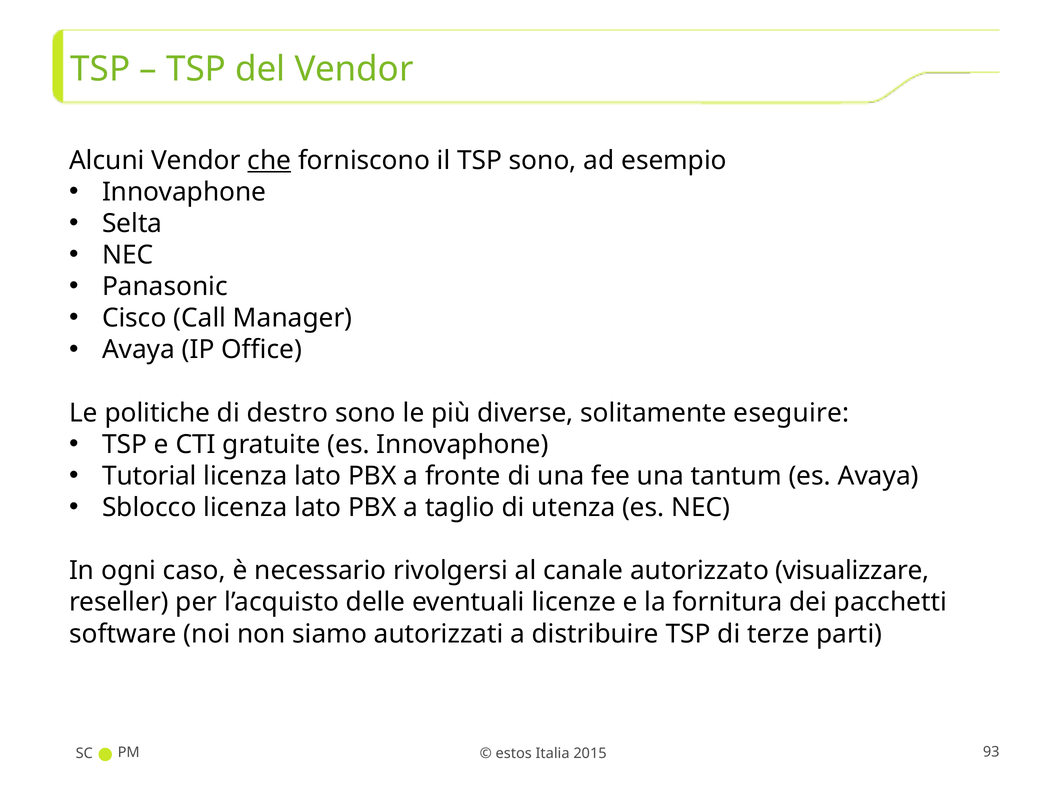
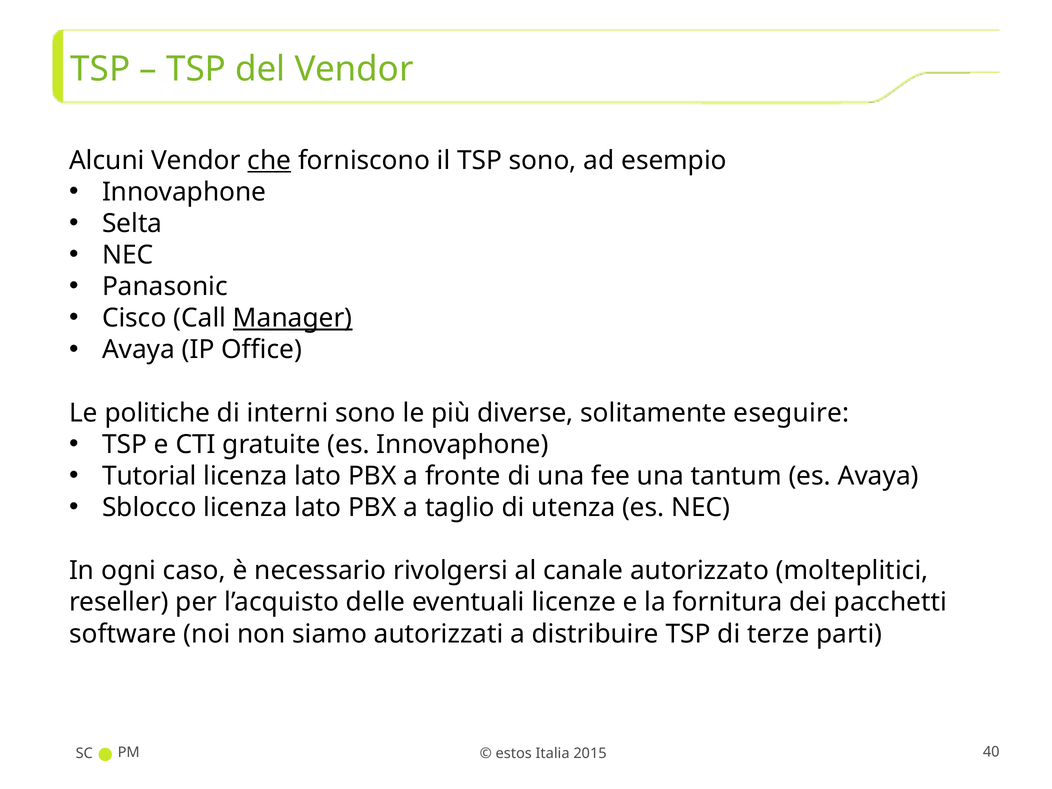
Manager underline: none -> present
destro: destro -> interni
visualizzare: visualizzare -> molteplitici
93: 93 -> 40
